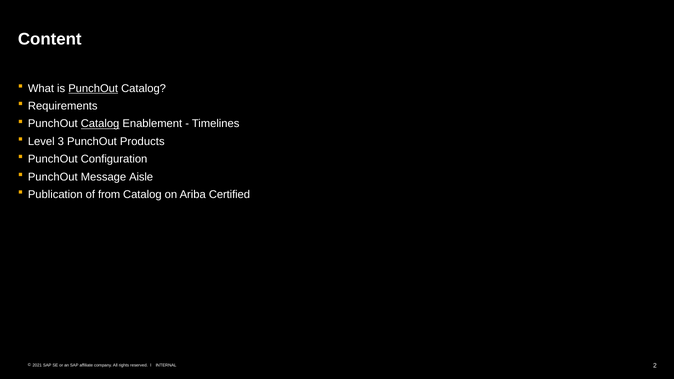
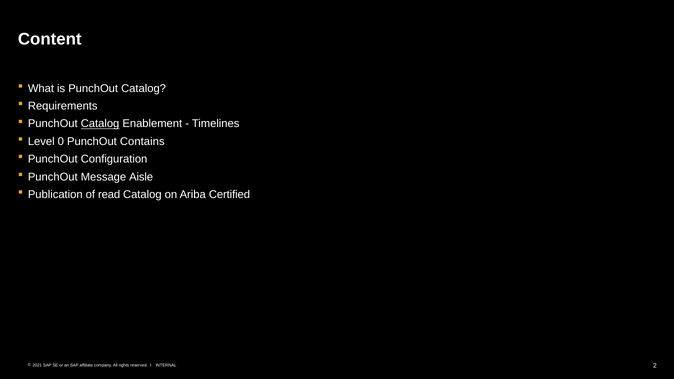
PunchOut at (93, 88) underline: present -> none
3: 3 -> 0
Products: Products -> Contains
from: from -> read
